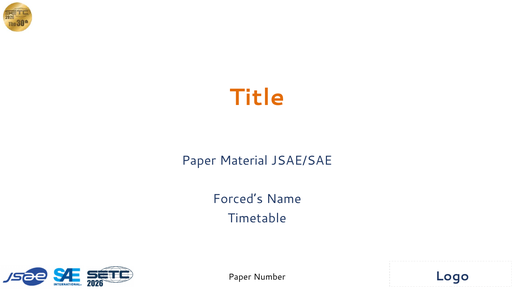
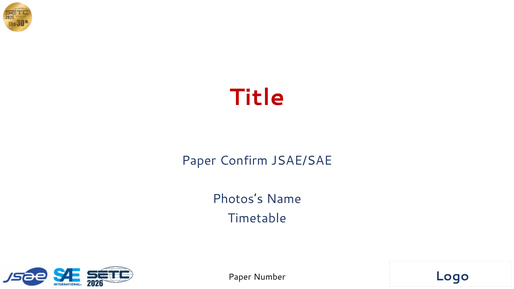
Title colour: orange -> red
Material: Material -> Confirm
Forced’s: Forced’s -> Photos’s
